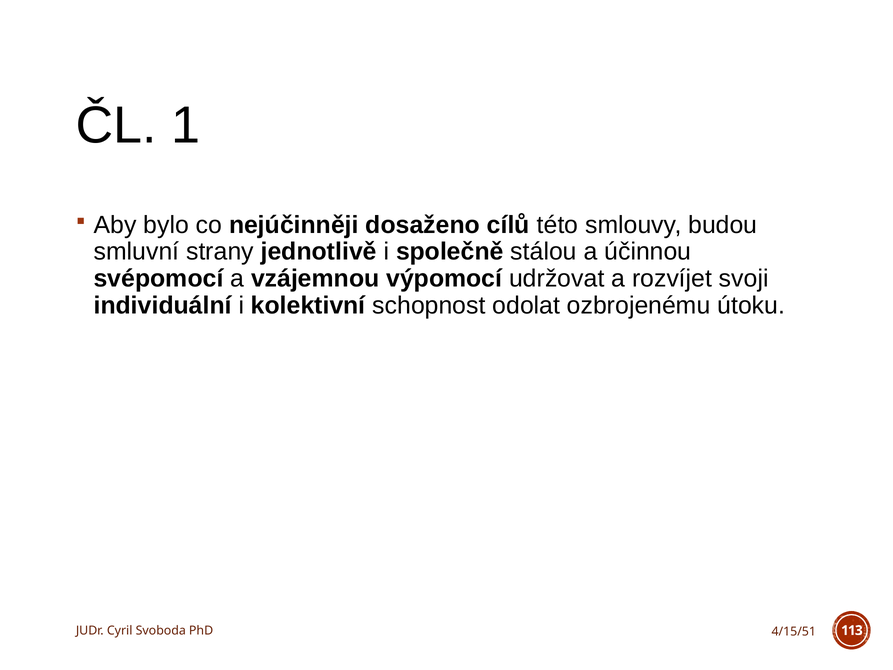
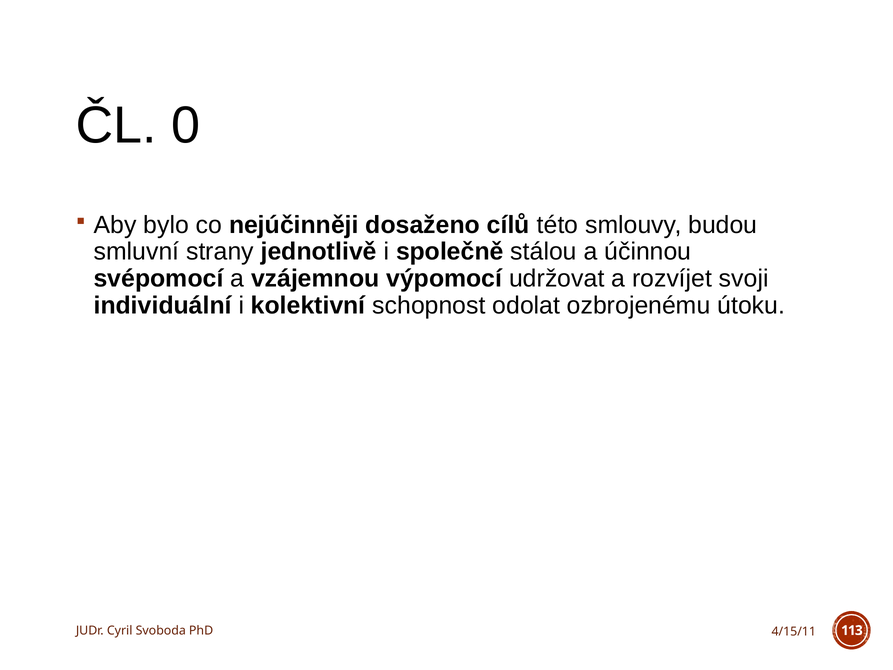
1: 1 -> 0
4/15/51: 4/15/51 -> 4/15/11
